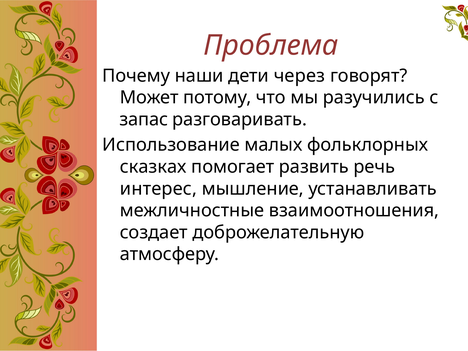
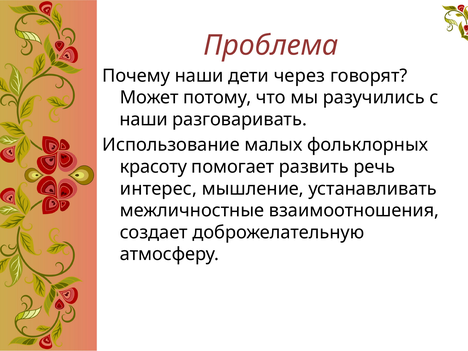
запас at (144, 119): запас -> наши
сказках: сказках -> красоту
